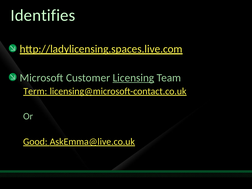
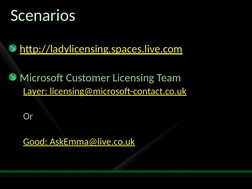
Identifies: Identifies -> Scenarios
Licensing underline: present -> none
Term: Term -> Layer
